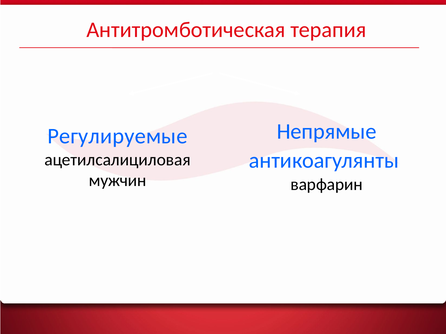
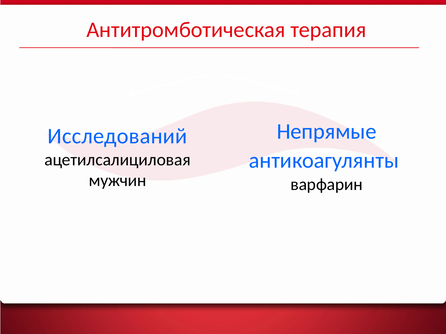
Регулируемые: Регулируемые -> Исследований
